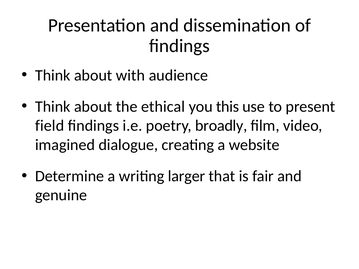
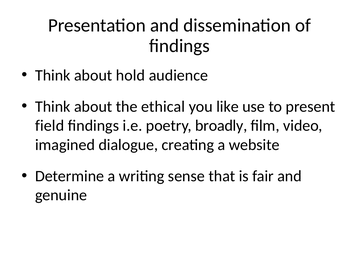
with: with -> hold
this: this -> like
larger: larger -> sense
